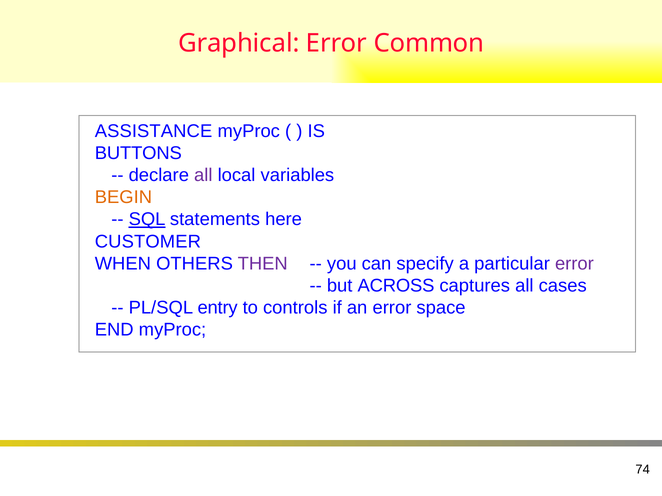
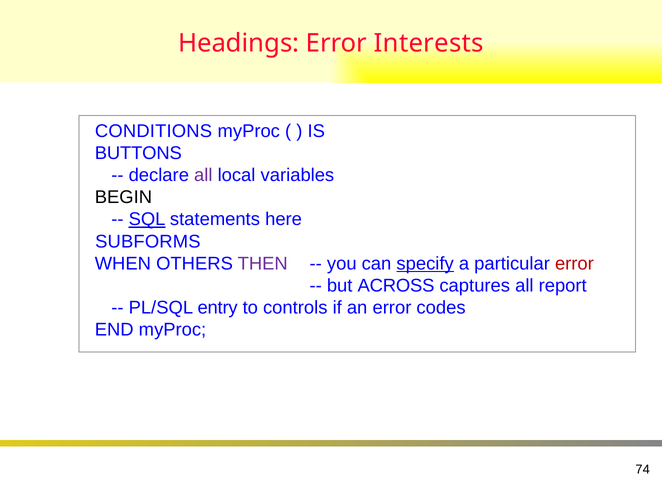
Graphical: Graphical -> Headings
Common: Common -> Interests
ASSISTANCE: ASSISTANCE -> CONDITIONS
BEGIN colour: orange -> black
CUSTOMER: CUSTOMER -> SUBFORMS
specify underline: none -> present
error at (574, 264) colour: purple -> red
cases: cases -> report
space: space -> codes
